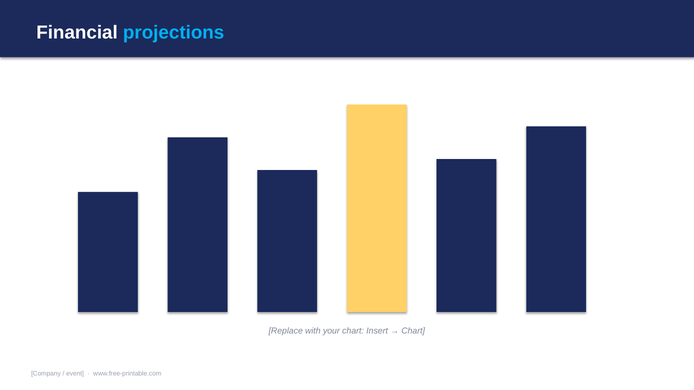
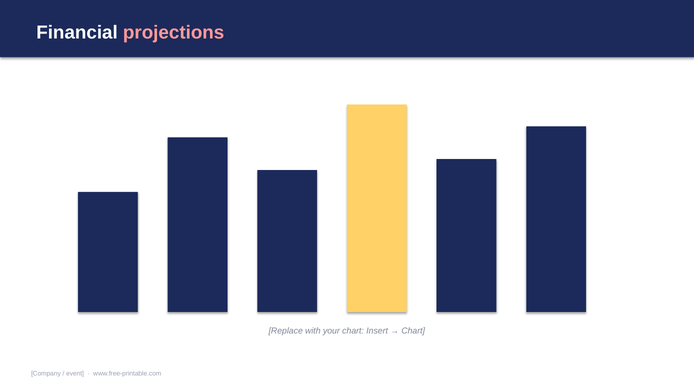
projections colour: light blue -> pink
